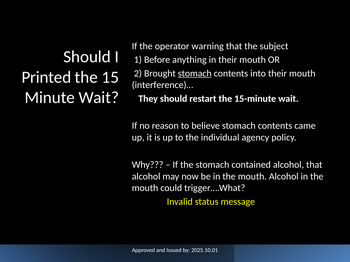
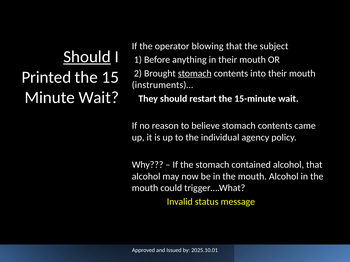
warning: warning -> blowing
Should at (87, 57) underline: none -> present
interference)…: interference)… -> instruments)…
